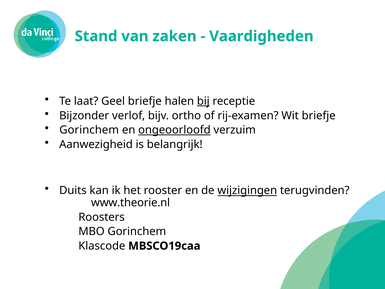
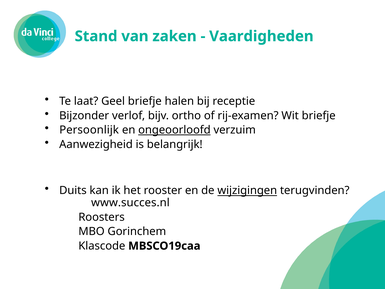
bij underline: present -> none
Gorinchem at (89, 130): Gorinchem -> Persoonlijk
www.theorie.nl: www.theorie.nl -> www.succes.nl
